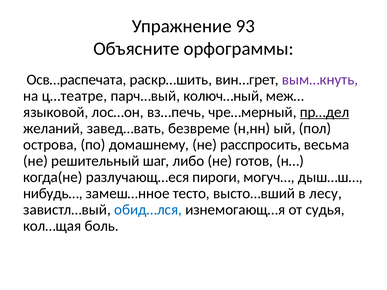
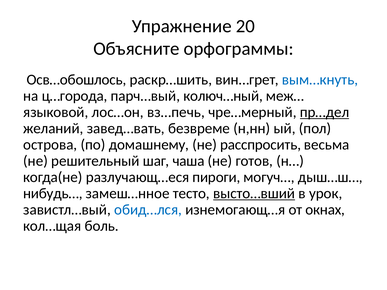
93: 93 -> 20
Осв…распечата: Осв…распечата -> Осв…обошлось
вым…кнуть colour: purple -> blue
ц…театре: ц…театре -> ц…города
либо: либо -> чаша
высто…вший underline: none -> present
лесу: лесу -> урок
судья: судья -> окнах
